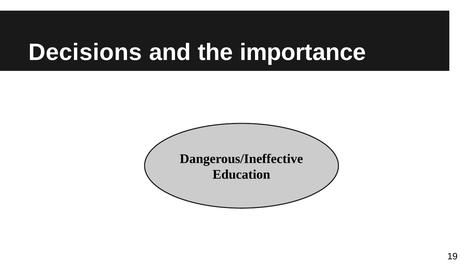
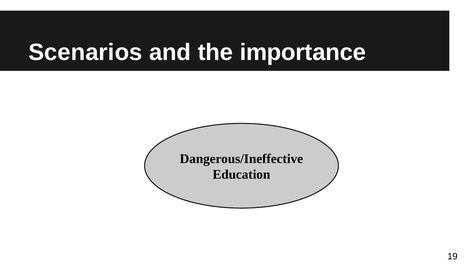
Decisions: Decisions -> Scenarios
